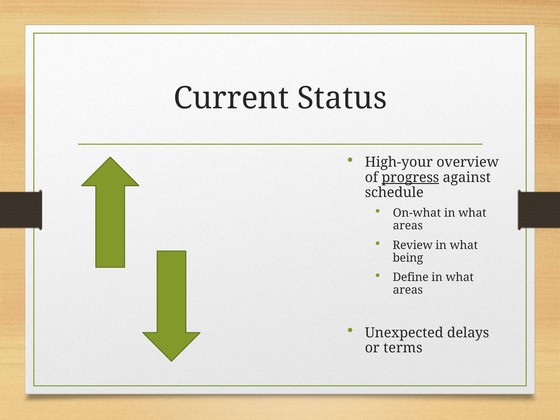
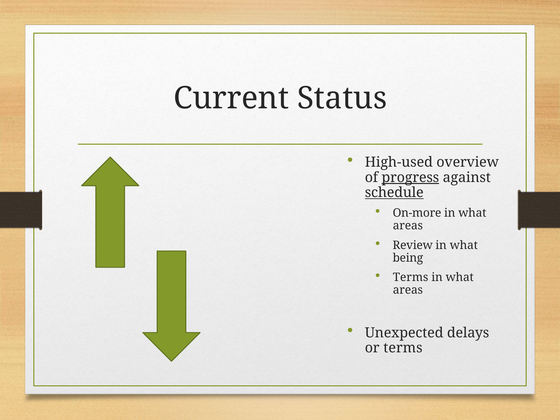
High-your: High-your -> High-used
schedule underline: none -> present
On-what: On-what -> On-more
Define at (411, 277): Define -> Terms
